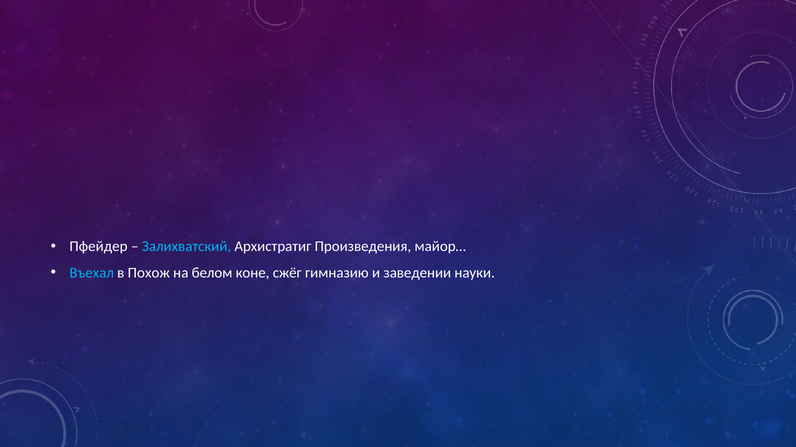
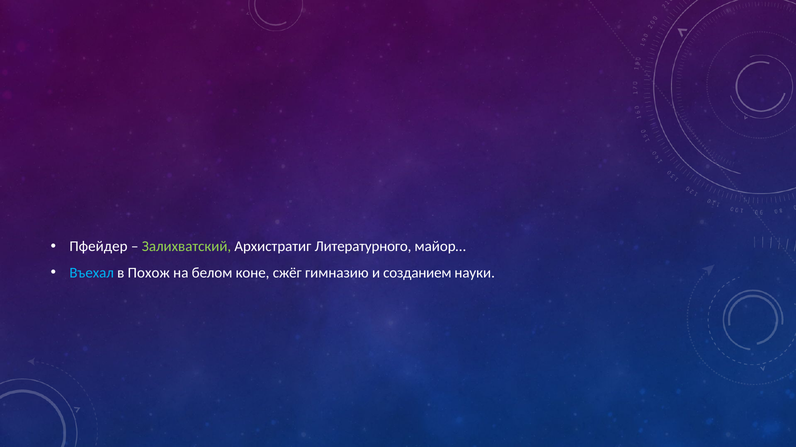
Залихватский colour: light blue -> light green
Произведения: Произведения -> Литературного
заведении: заведении -> созданием
